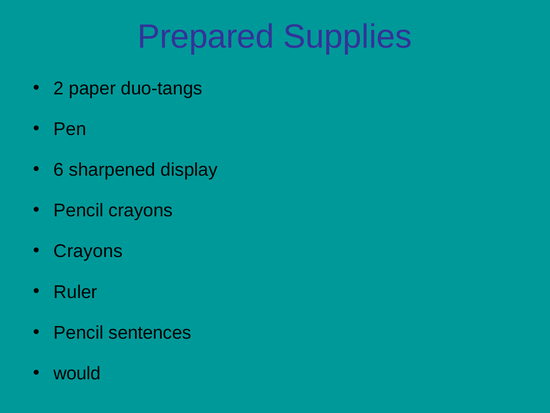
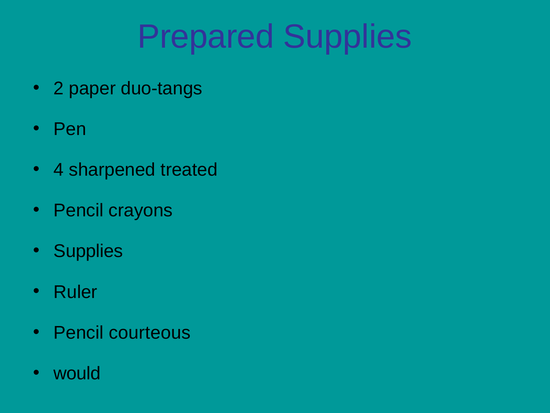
6: 6 -> 4
display: display -> treated
Crayons at (88, 251): Crayons -> Supplies
sentences: sentences -> courteous
